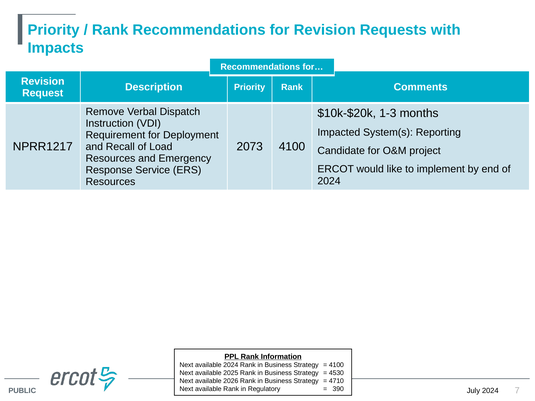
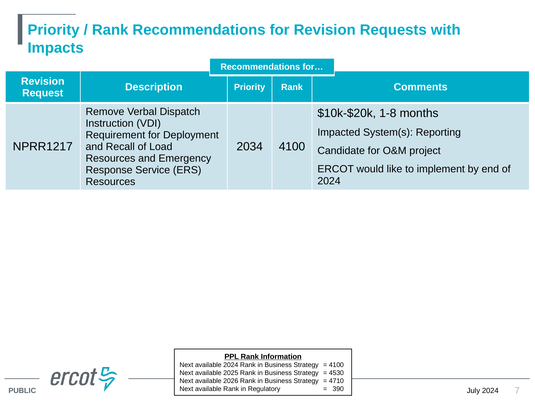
1-3: 1-3 -> 1-8
2073: 2073 -> 2034
